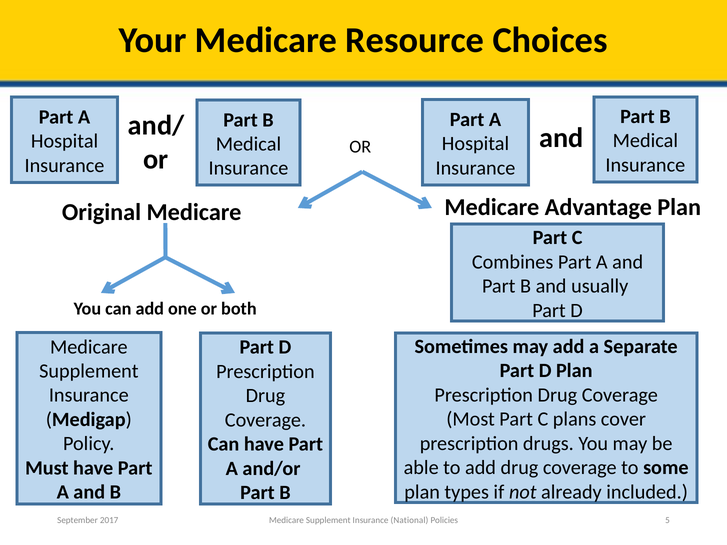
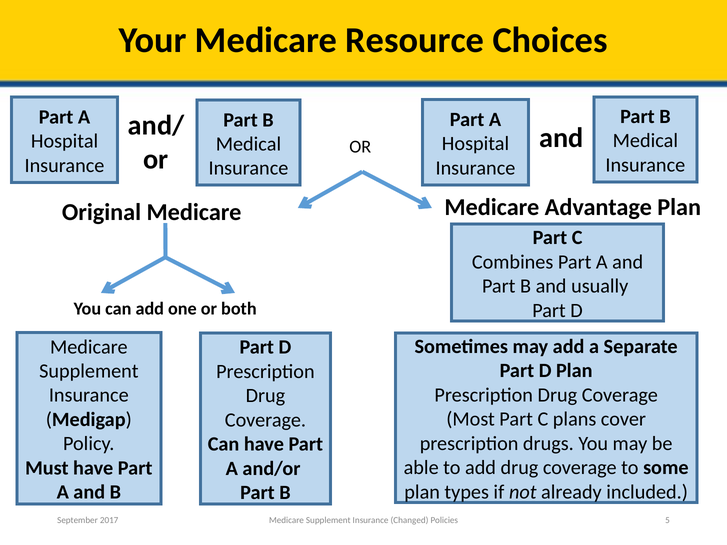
National: National -> Changed
